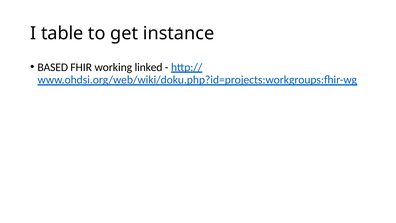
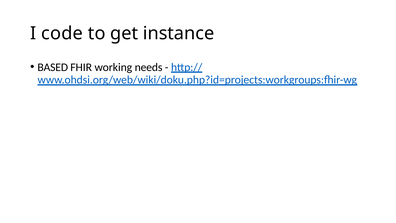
table: table -> code
linked: linked -> needs
